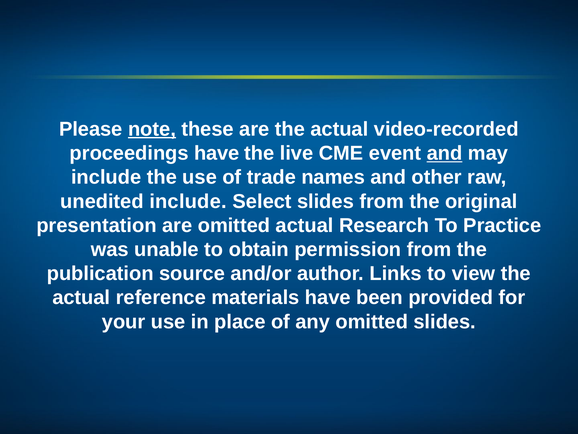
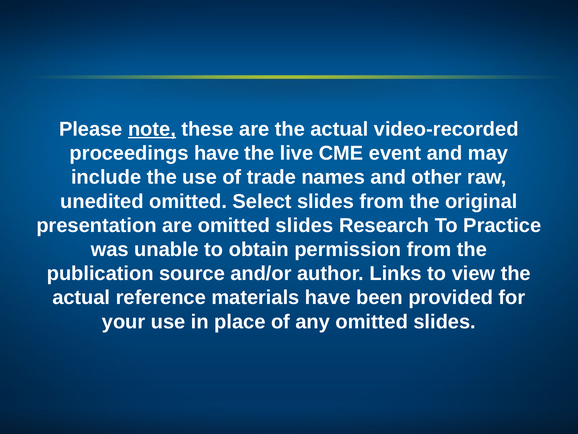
and at (445, 153) underline: present -> none
unedited include: include -> omitted
are omitted actual: actual -> slides
